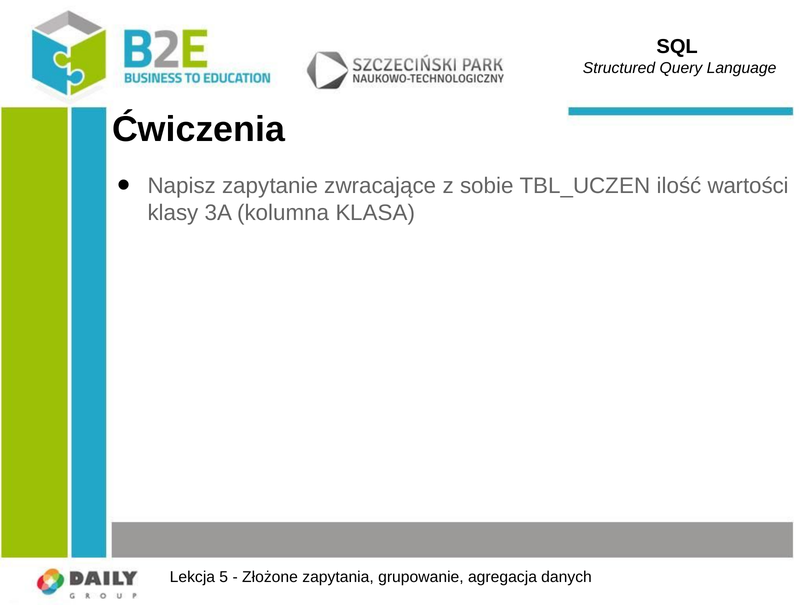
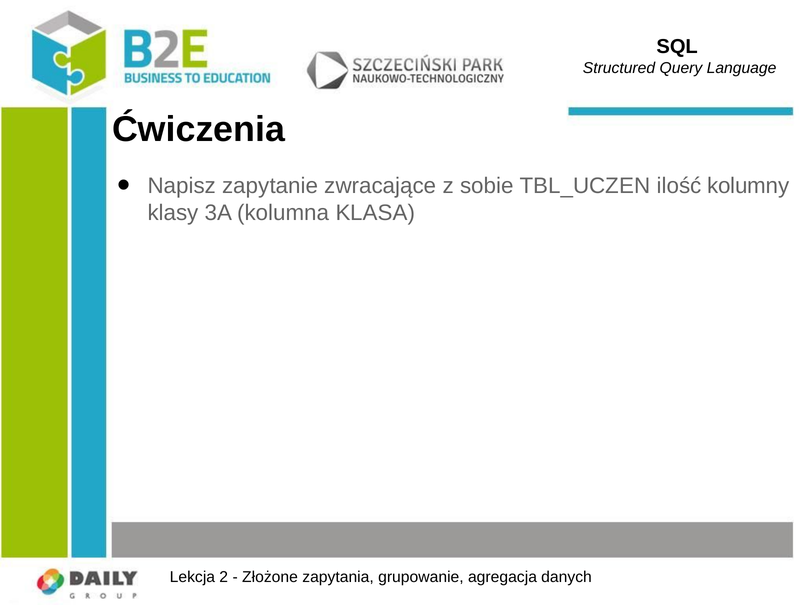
wartości: wartości -> kolumny
5: 5 -> 2
